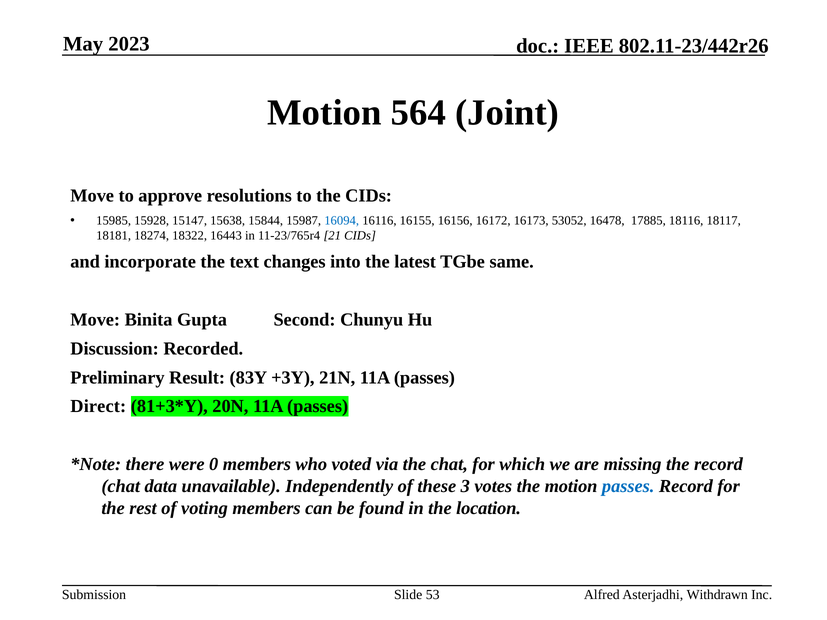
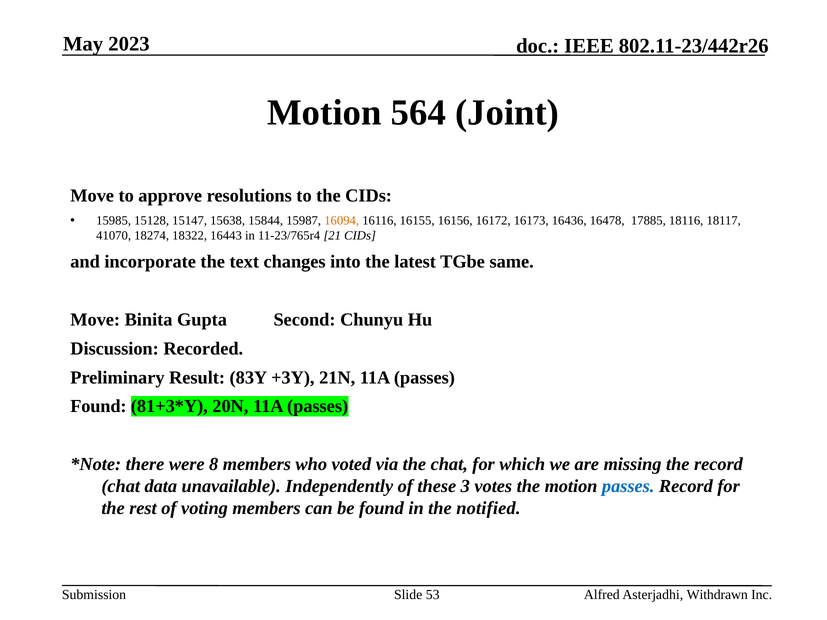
15928: 15928 -> 15128
16094 colour: blue -> orange
53052: 53052 -> 16436
18181: 18181 -> 41070
Direct at (98, 407): Direct -> Found
0: 0 -> 8
location: location -> notified
